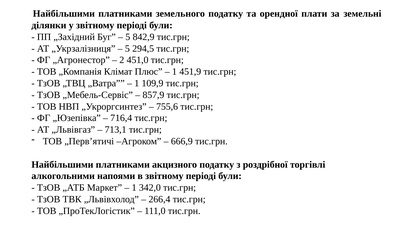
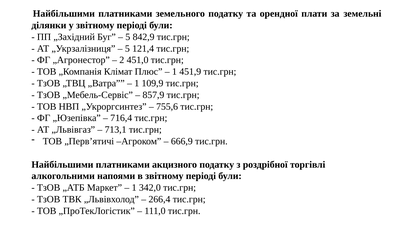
294,5: 294,5 -> 121,4
